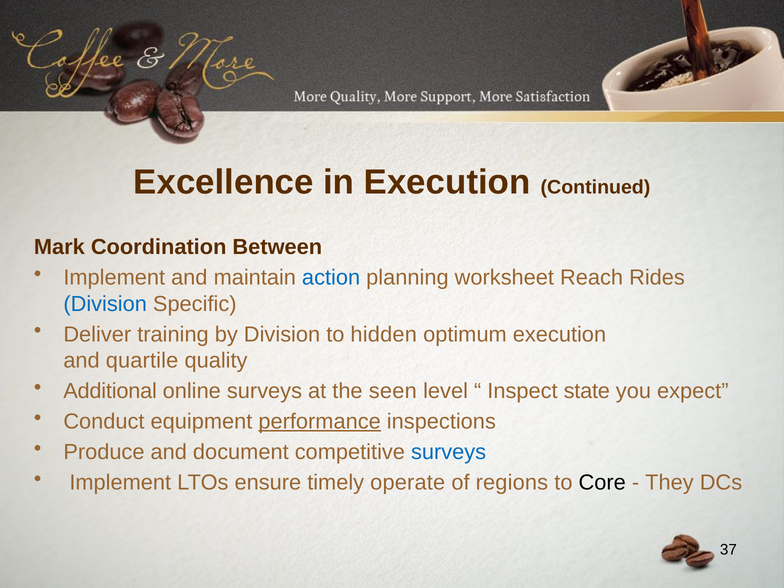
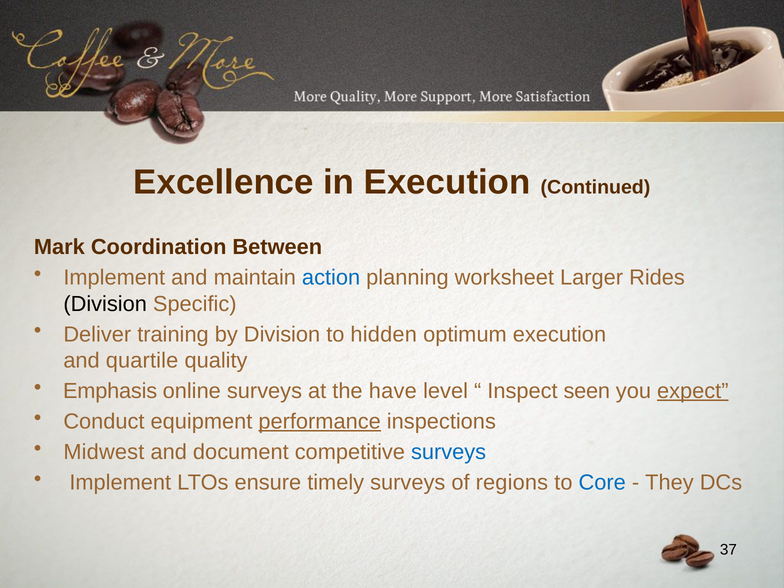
Reach: Reach -> Larger
Division at (105, 304) colour: blue -> black
Additional: Additional -> Emphasis
seen: seen -> have
state: state -> seen
expect underline: none -> present
Produce: Produce -> Midwest
timely operate: operate -> surveys
Core colour: black -> blue
